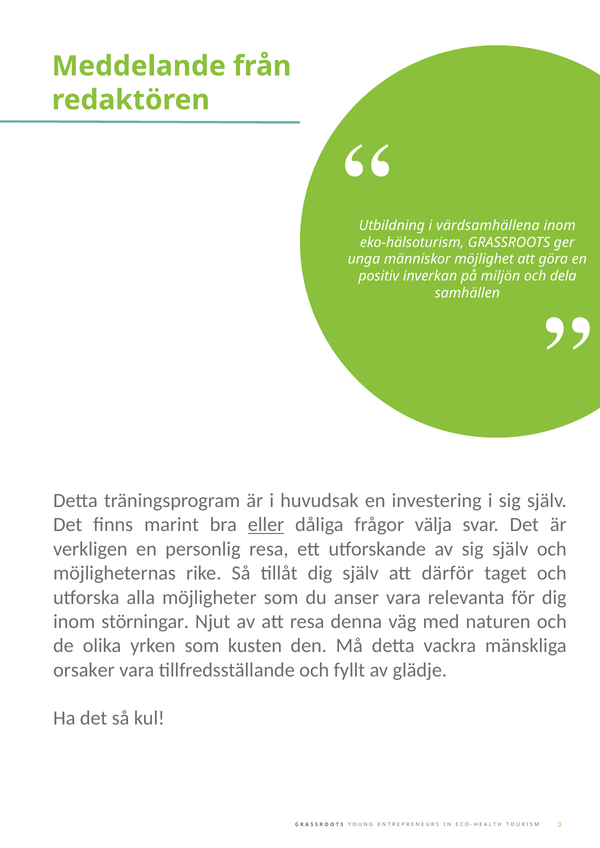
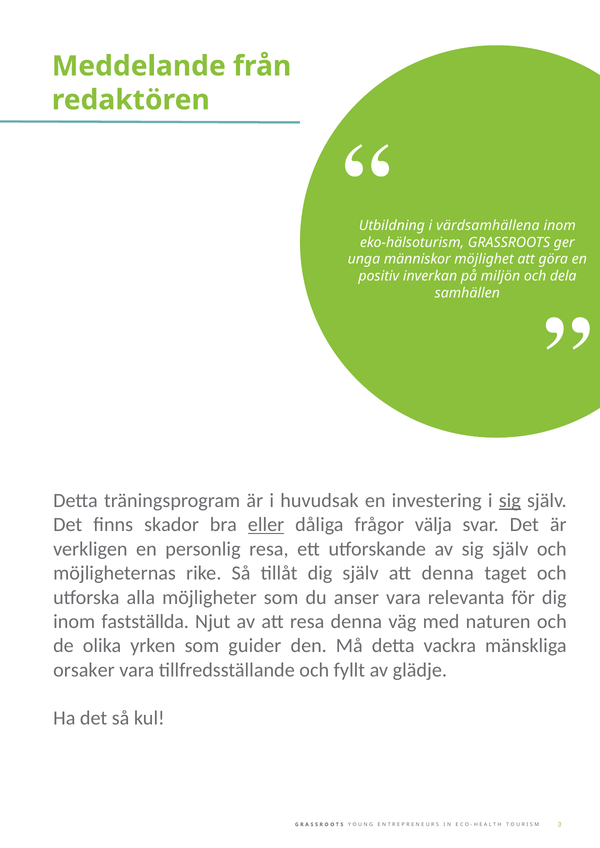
sig at (510, 501) underline: none -> present
marint: marint -> skador
att därför: därför -> denna
störningar: störningar -> fastställda
kusten: kusten -> guider
